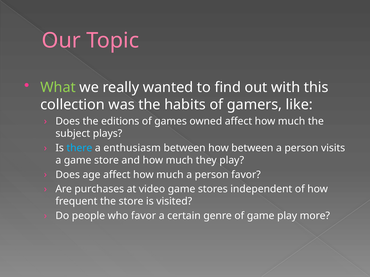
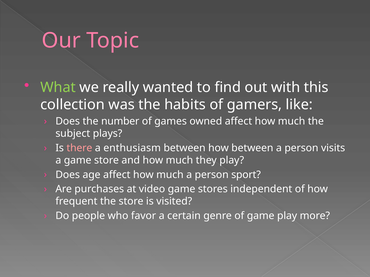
editions: editions -> number
there colour: light blue -> pink
person favor: favor -> sport
